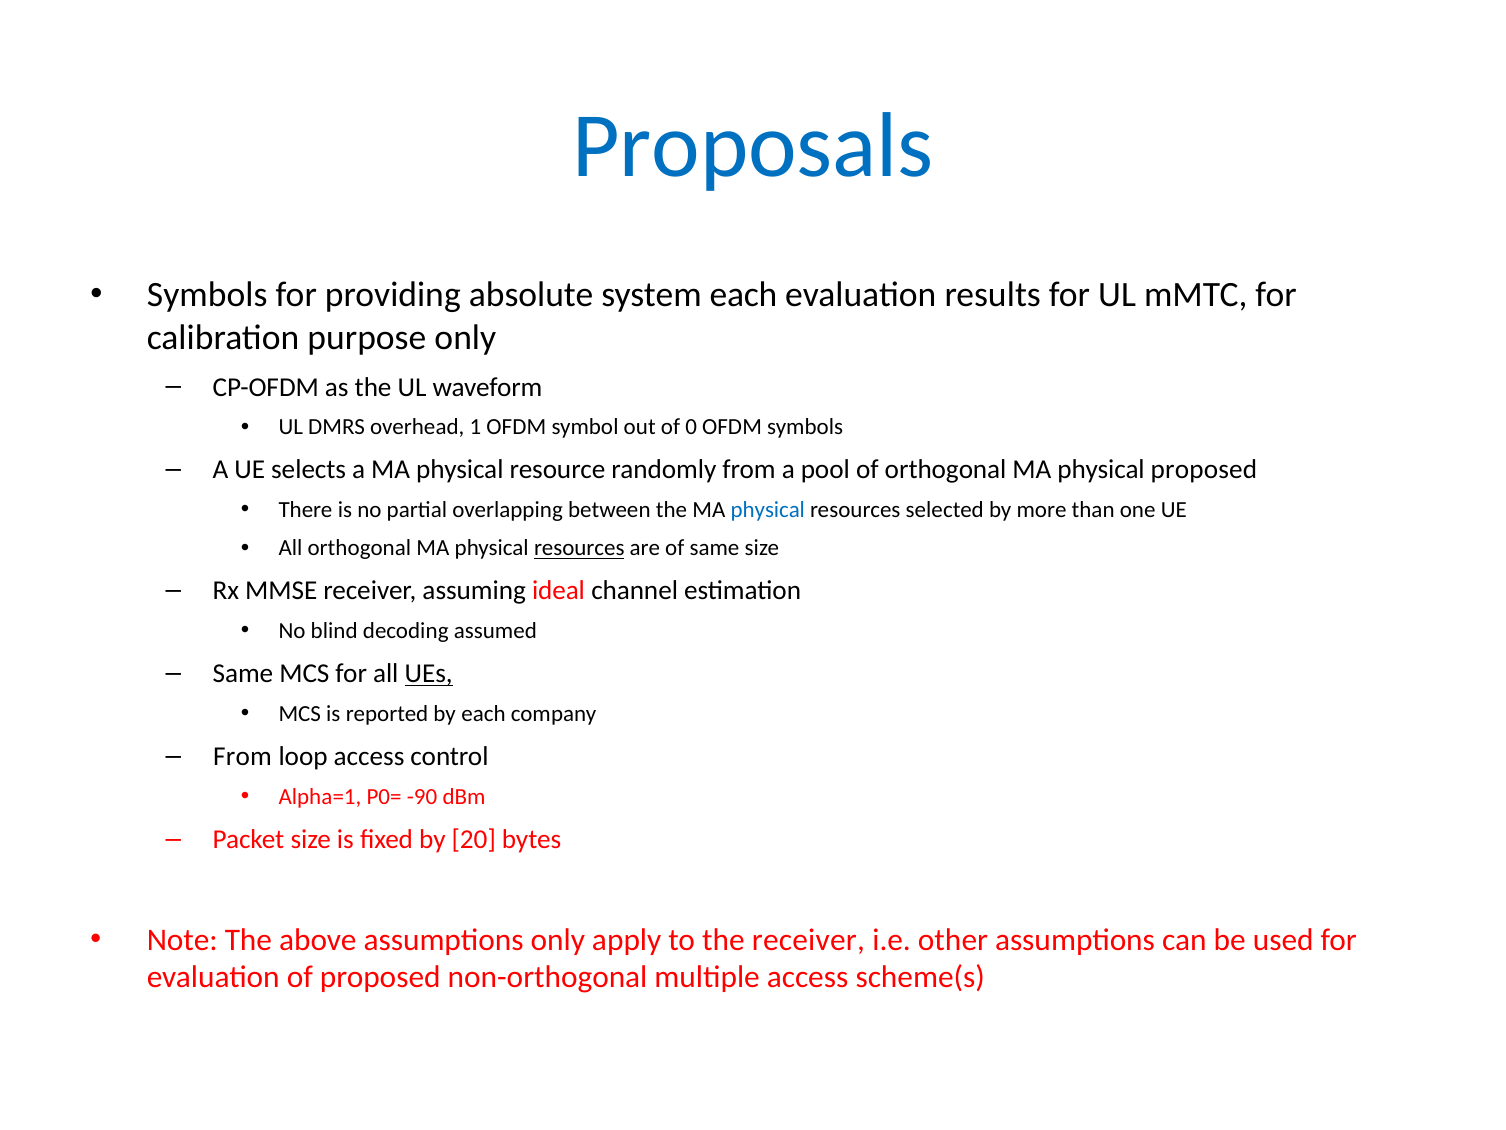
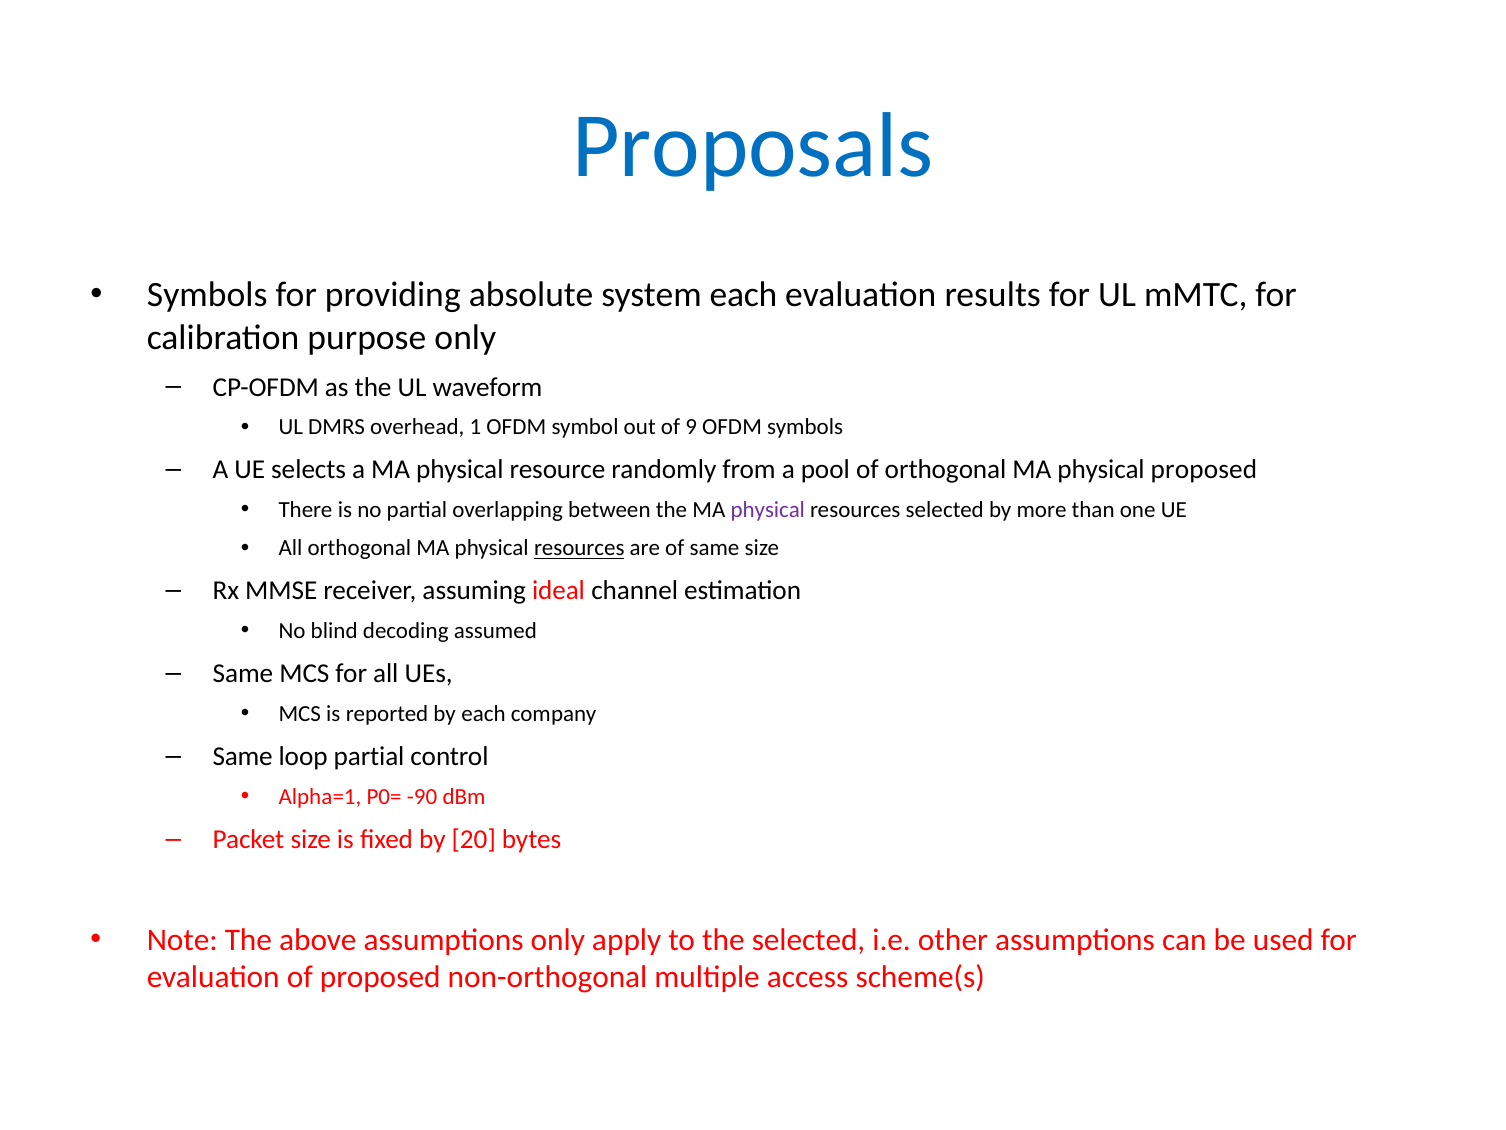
0: 0 -> 9
physical at (768, 510) colour: blue -> purple
UEs underline: present -> none
From at (242, 756): From -> Same
loop access: access -> partial
the receiver: receiver -> selected
